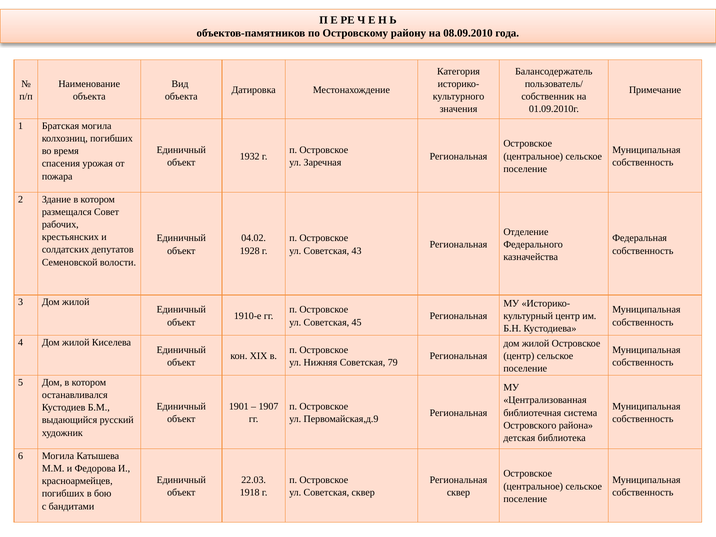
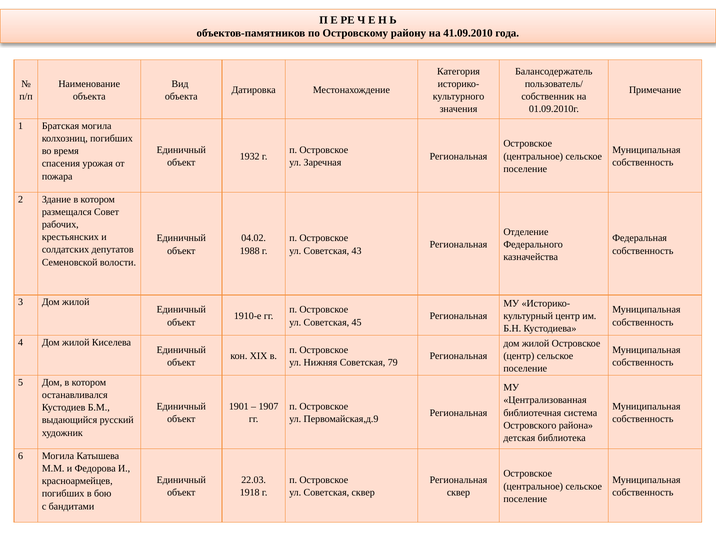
08.09.2010: 08.09.2010 -> 41.09.2010
1928: 1928 -> 1988
